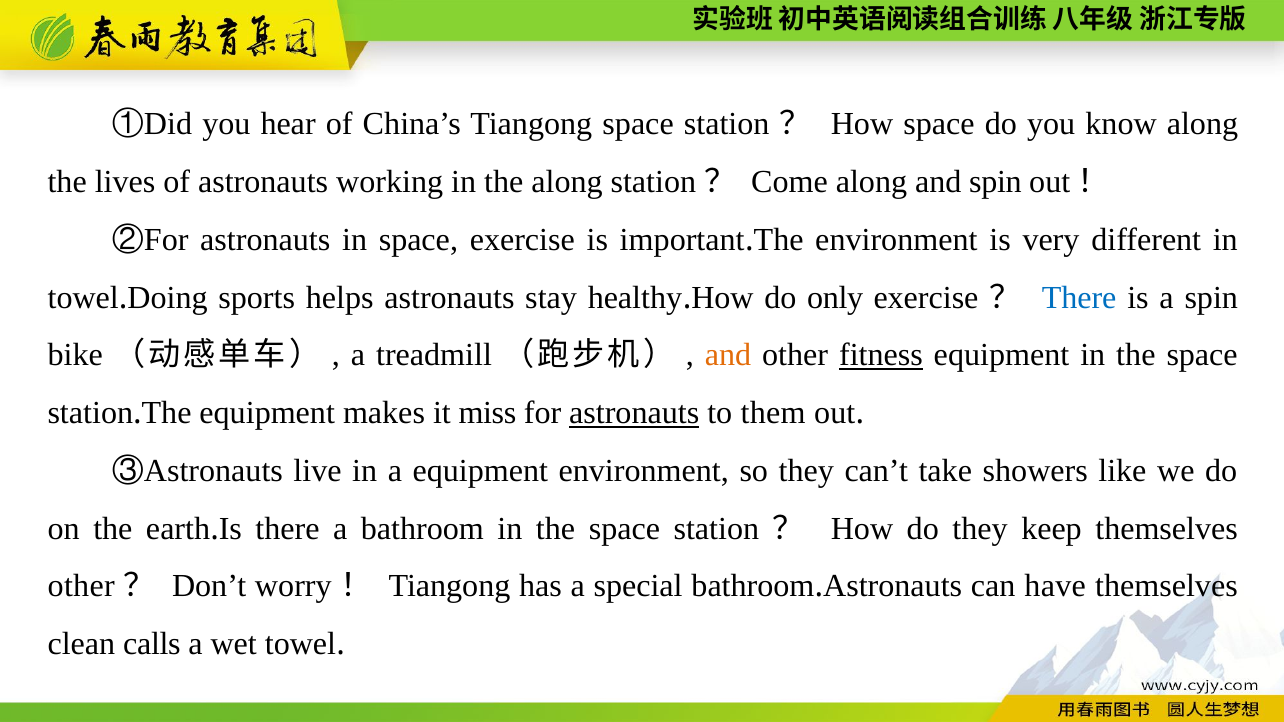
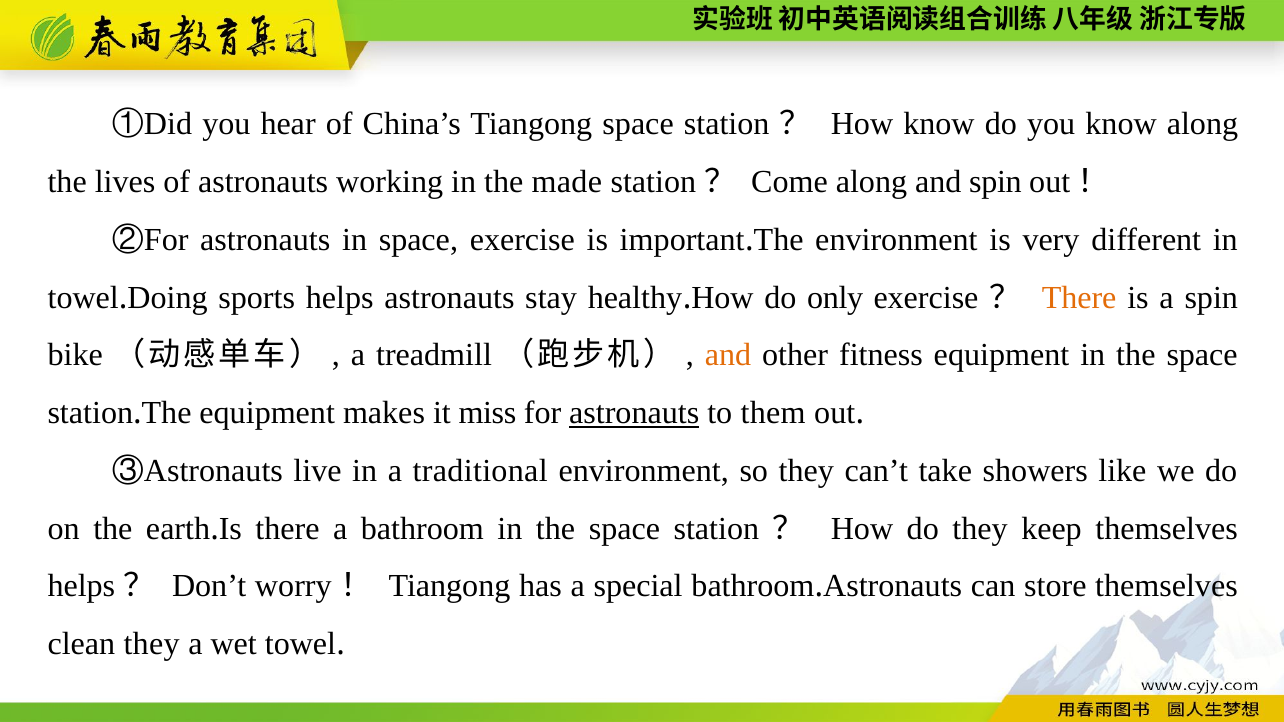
How space: space -> know
the along: along -> made
There at (1079, 298) colour: blue -> orange
fitness underline: present -> none
a equipment: equipment -> traditional
other at (81, 587): other -> helps
have: have -> store
clean calls: calls -> they
